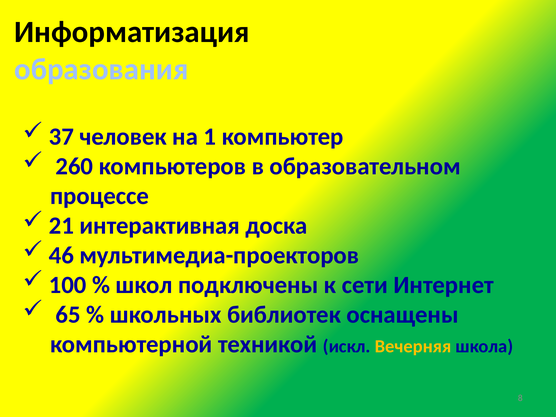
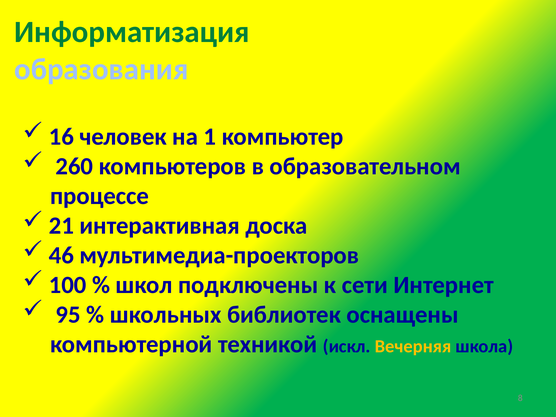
Информатизация colour: black -> green
37: 37 -> 16
65: 65 -> 95
